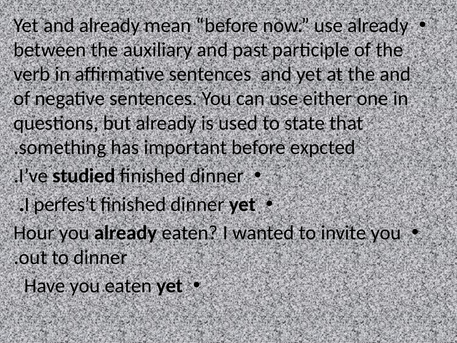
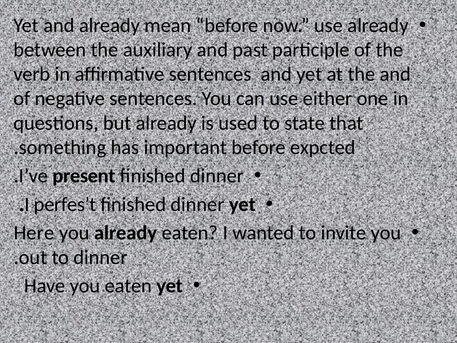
studied: studied -> present
Hour: Hour -> Here
